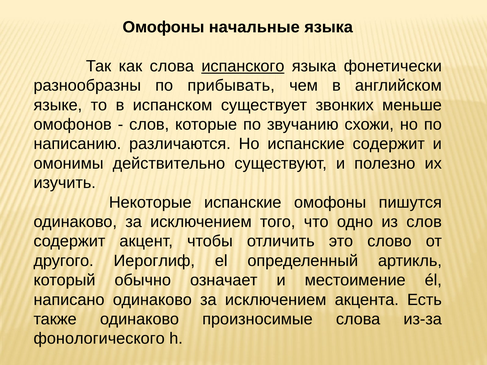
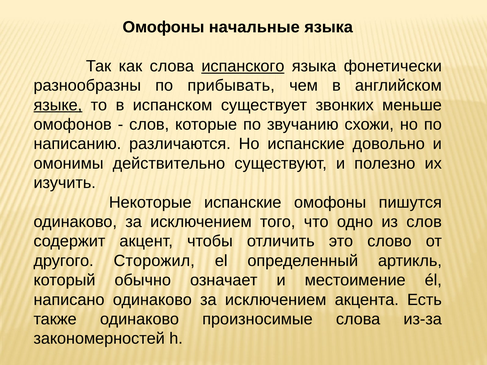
языке underline: none -> present
испанские содержит: содержит -> довольно
Иероглиф: Иероглиф -> Сторожил
фонологического: фонологического -> закономерностей
